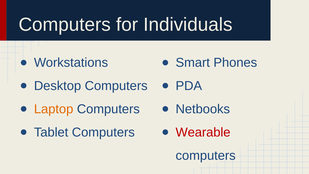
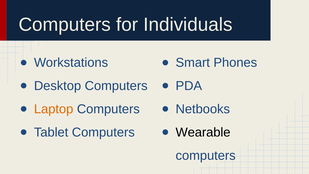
Wearable colour: red -> black
